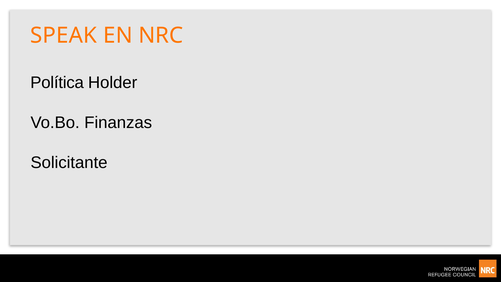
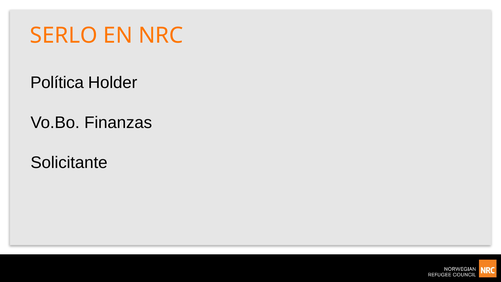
SPEAK: SPEAK -> SERLO
